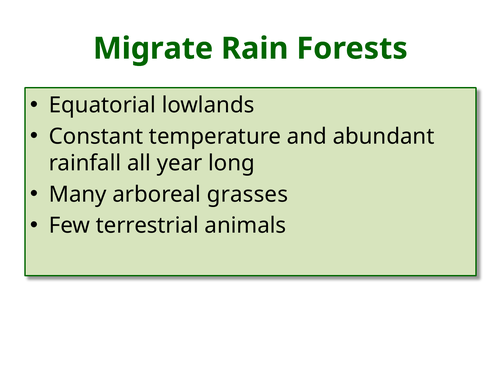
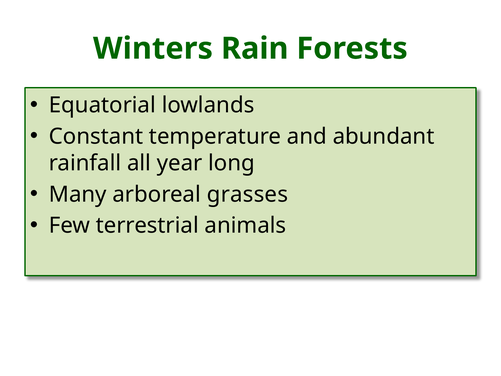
Migrate: Migrate -> Winters
